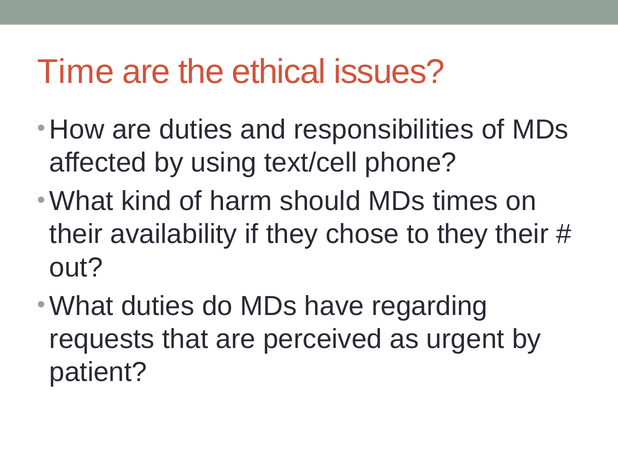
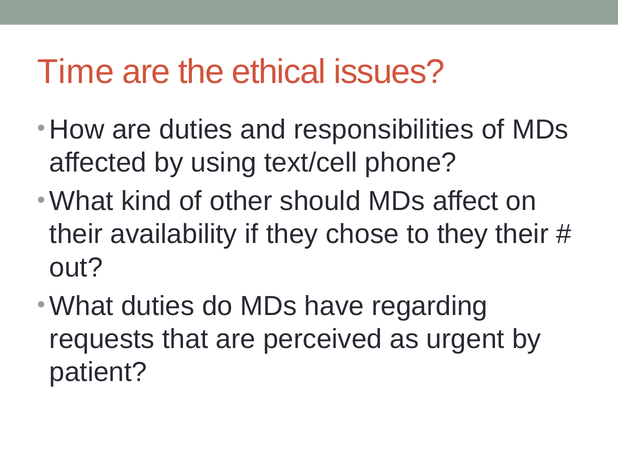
harm: harm -> other
times: times -> affect
